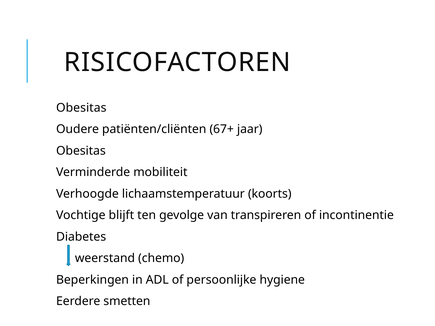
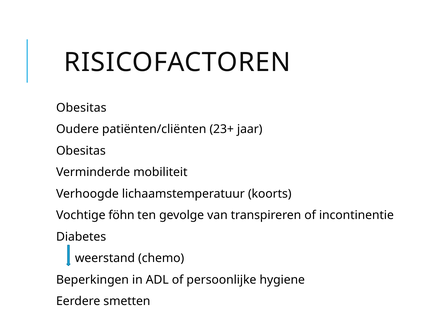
67+: 67+ -> 23+
blijft: blijft -> föhn
